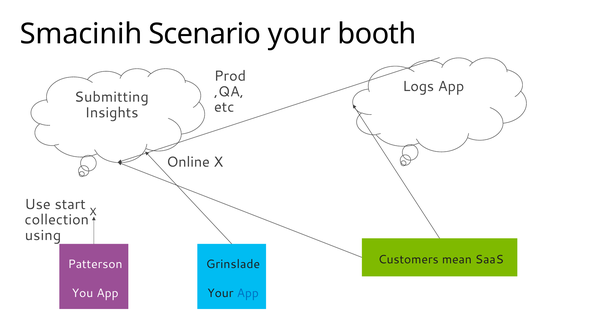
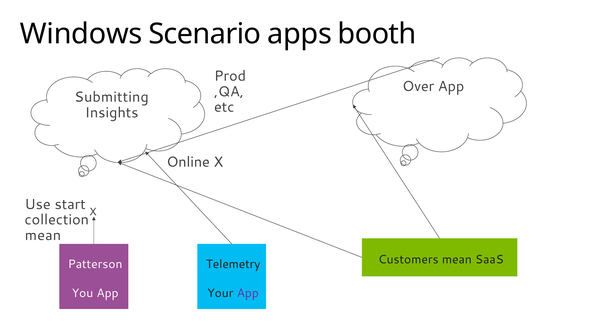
Smacinih: Smacinih -> Windows
Scenario your: your -> apps
Logs: Logs -> Over
using at (43, 235): using -> mean
Grinslade: Grinslade -> Telemetry
App at (248, 293) colour: blue -> purple
